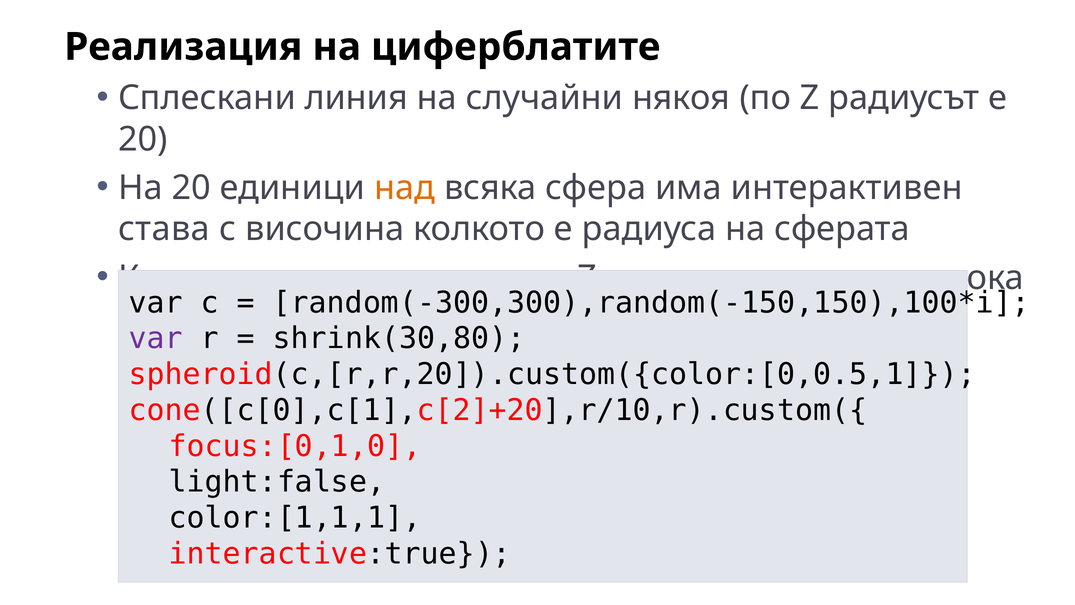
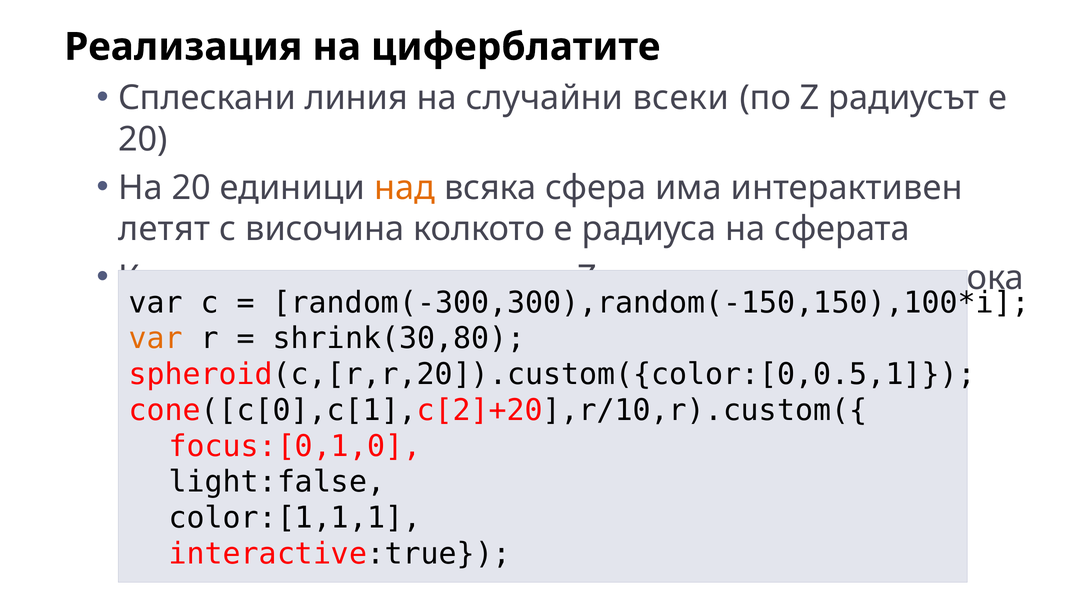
някоя: някоя -> всеки
става: става -> летят
var at (156, 338) colour: purple -> orange
